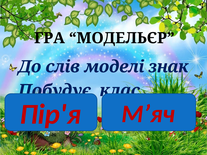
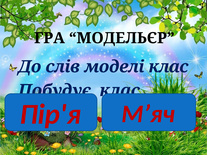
моделі знак: знак -> клас
